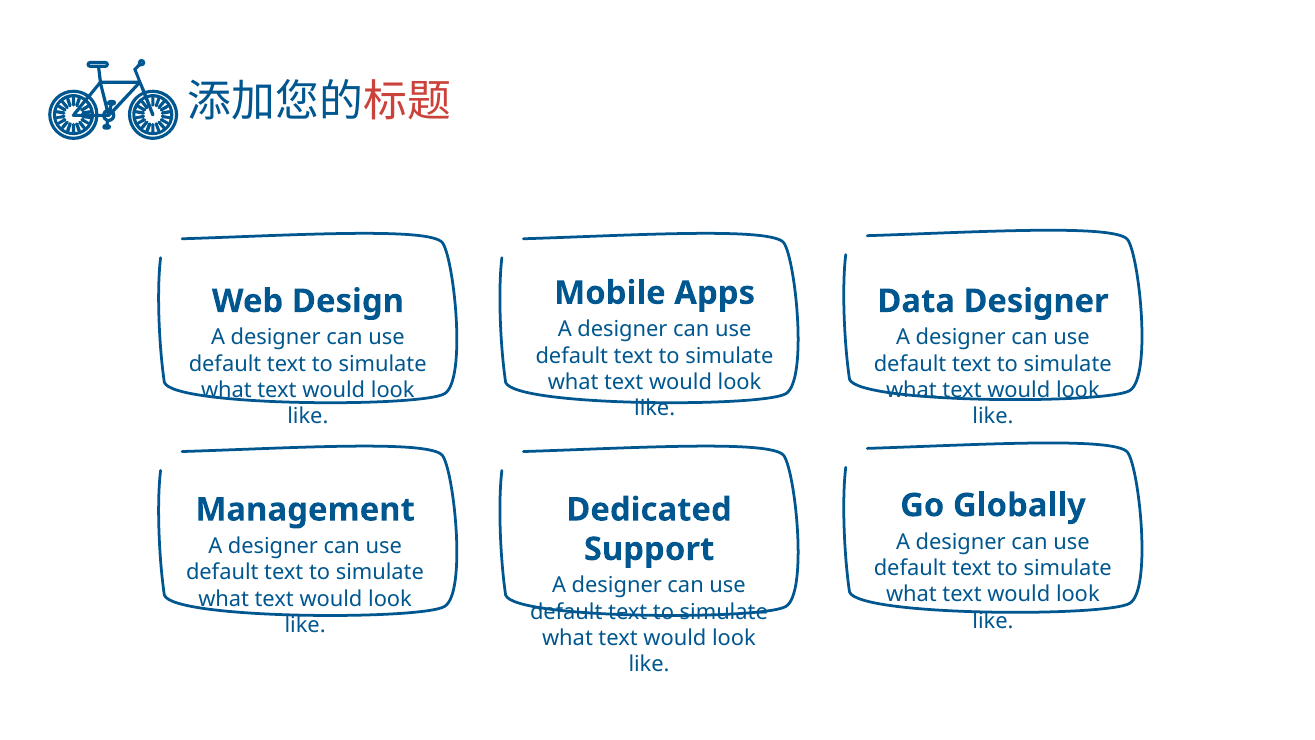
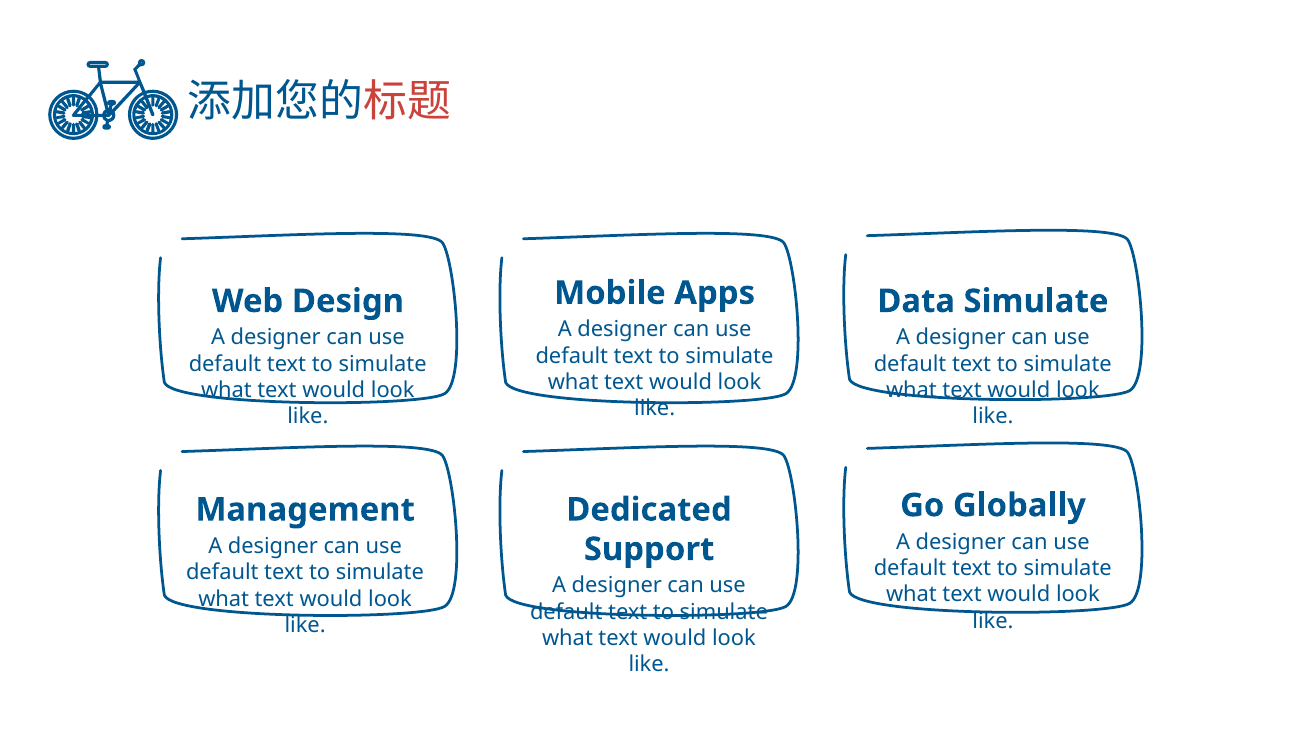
Data Designer: Designer -> Simulate
